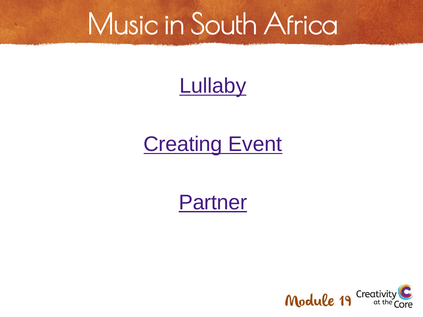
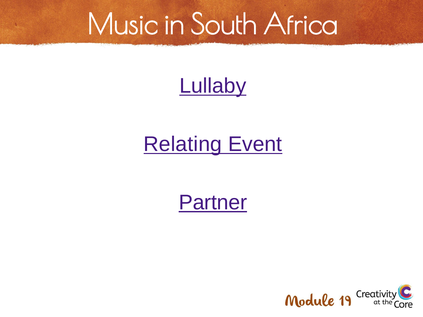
Creating: Creating -> Relating
